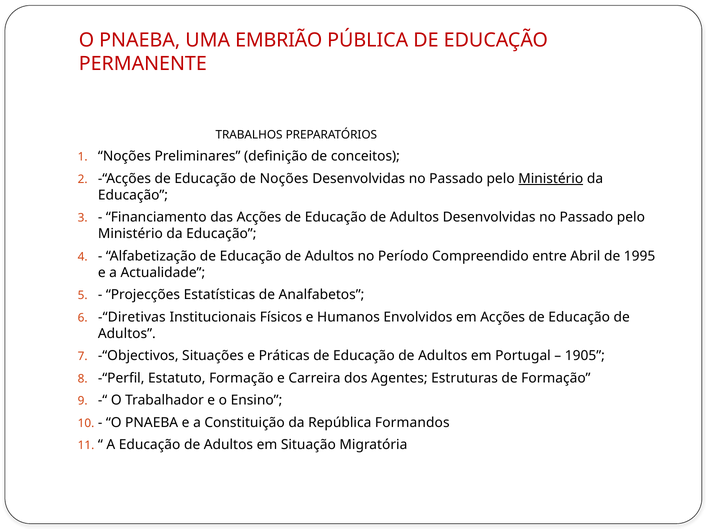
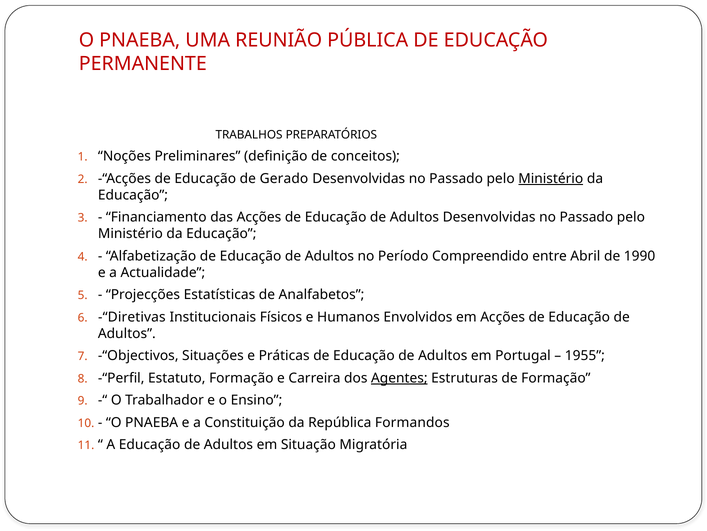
EMBRIÃO: EMBRIÃO -> REUNIÃO
de Noções: Noções -> Gerado
1995: 1995 -> 1990
1905: 1905 -> 1955
Agentes underline: none -> present
